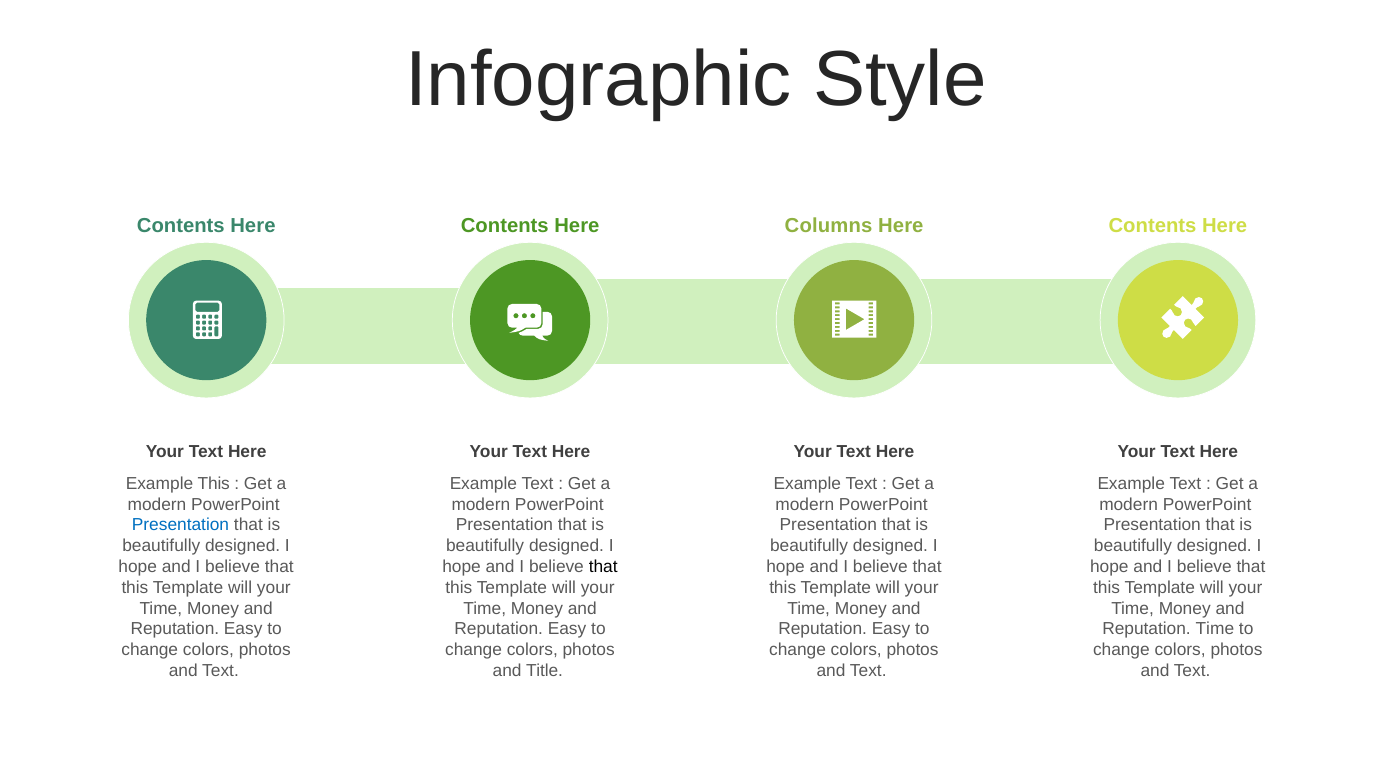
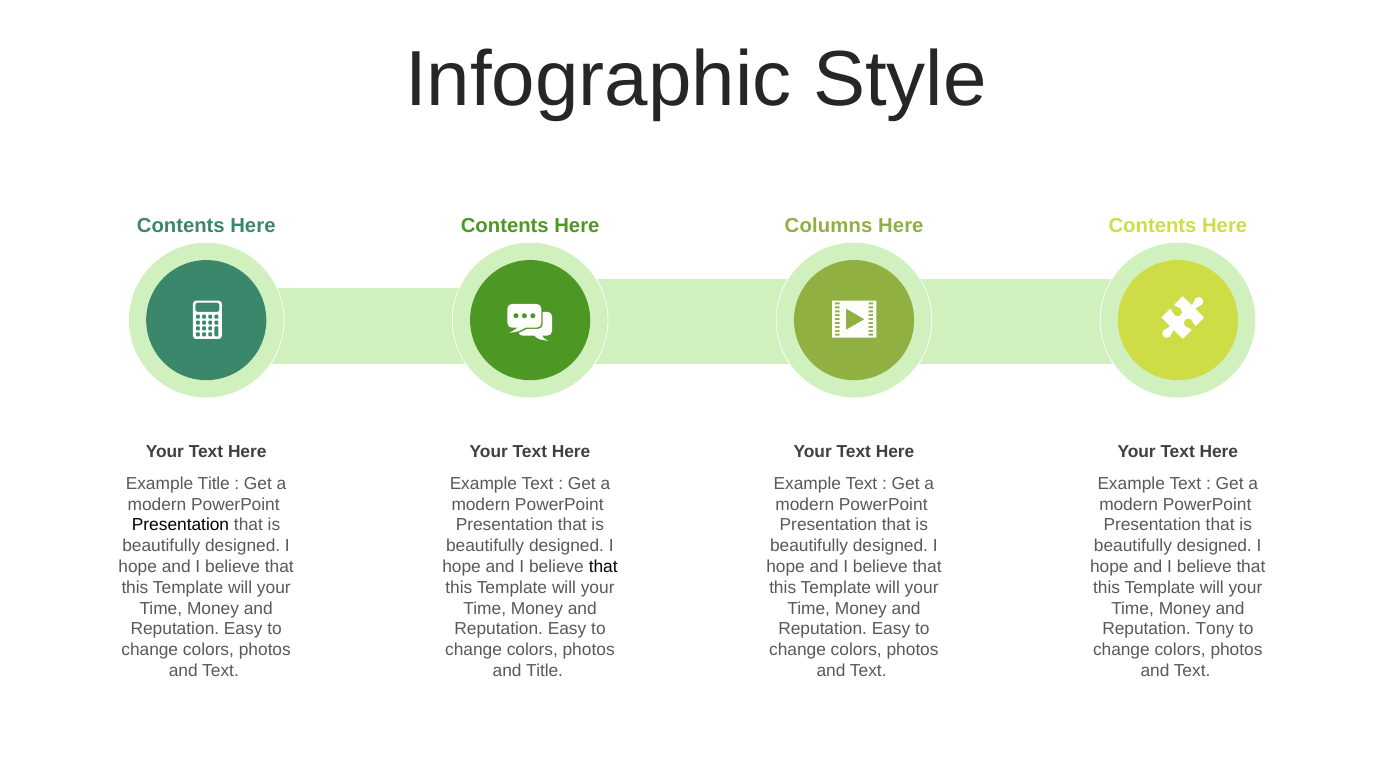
Example This: This -> Title
Presentation at (181, 525) colour: blue -> black
Reputation Time: Time -> Tony
